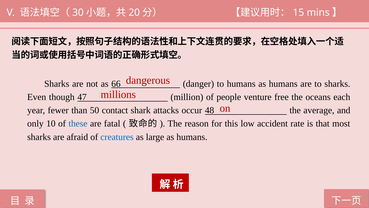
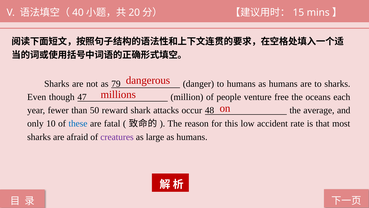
30: 30 -> 40
66: 66 -> 79
contact: contact -> reward
creatures colour: blue -> purple
